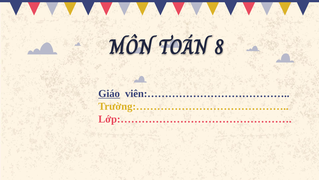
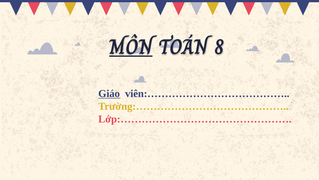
MÔN underline: none -> present
